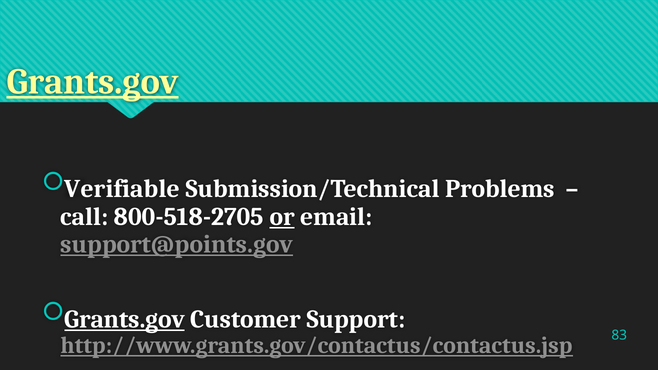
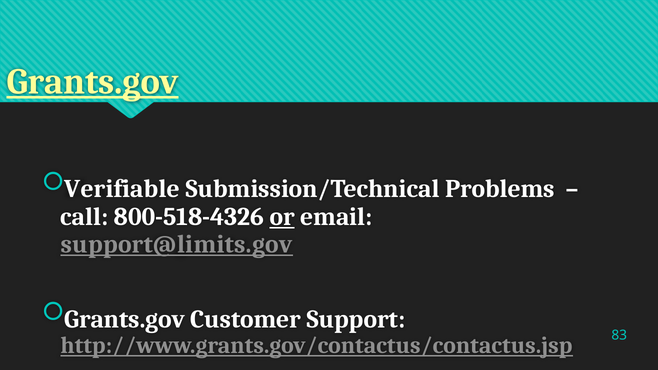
800-518-2705: 800-518-2705 -> 800-518-4326
support@points.gov: support@points.gov -> support@limits.gov
Grants.gov at (125, 319) underline: present -> none
